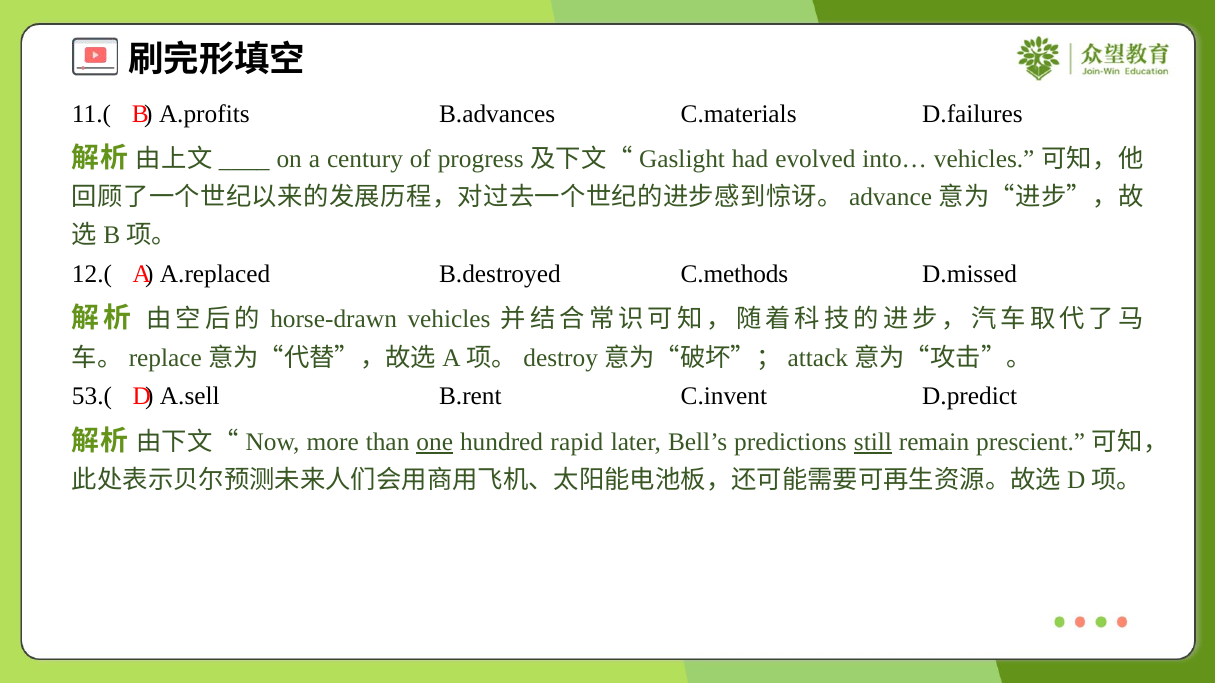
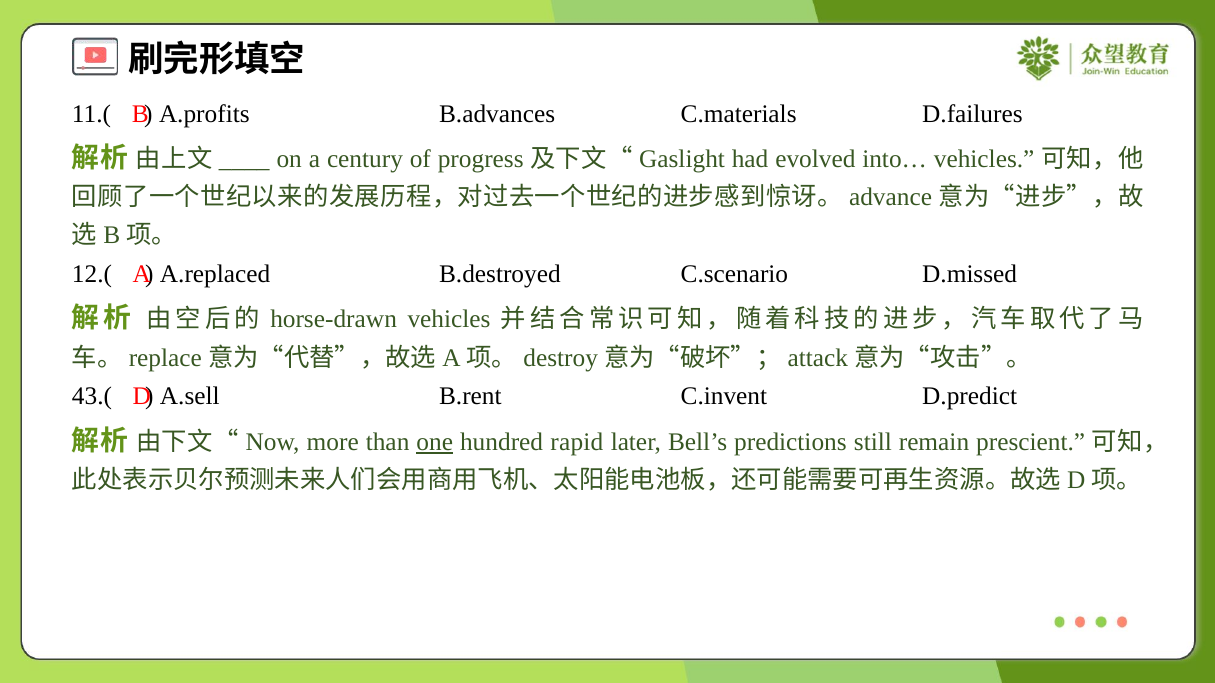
C.methods: C.methods -> C.scenario
53.(: 53.( -> 43.(
still underline: present -> none
